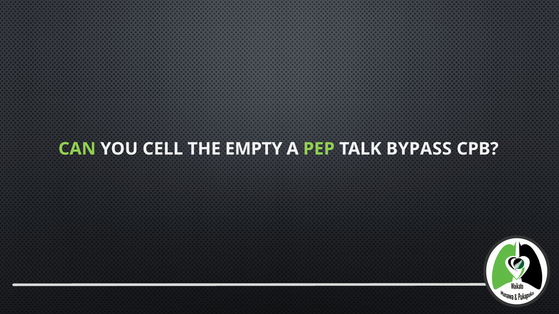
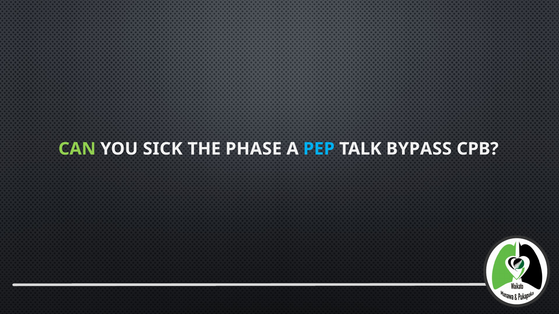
CELL: CELL -> SICK
EMPTY: EMPTY -> PHASE
PEP colour: light green -> light blue
